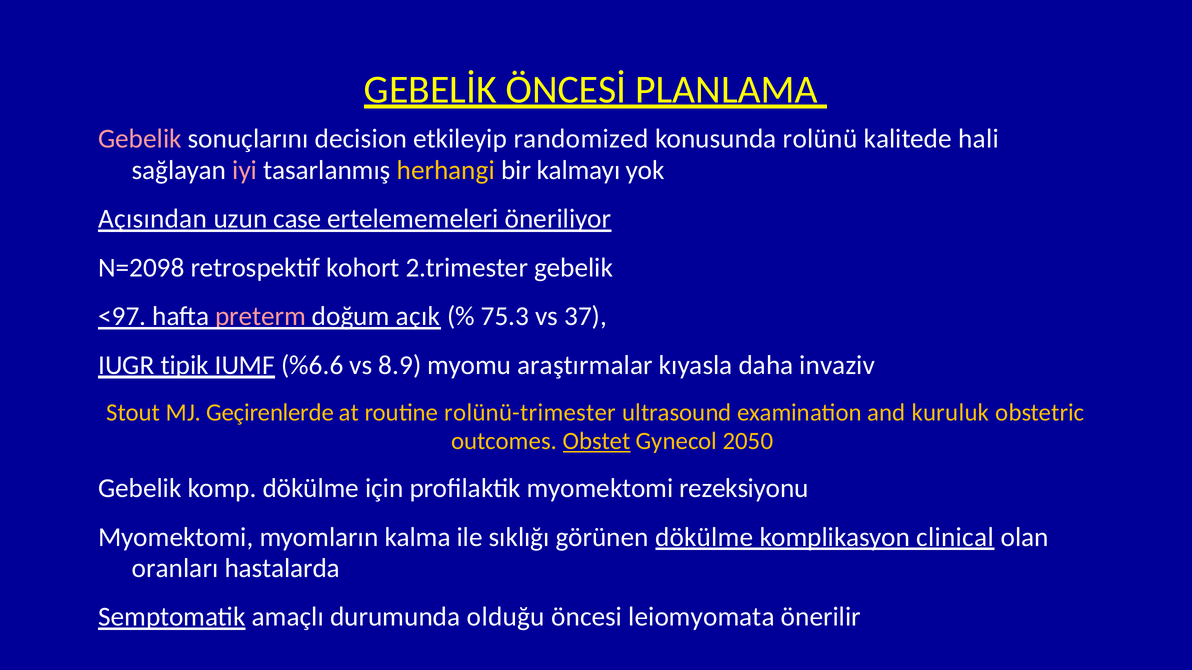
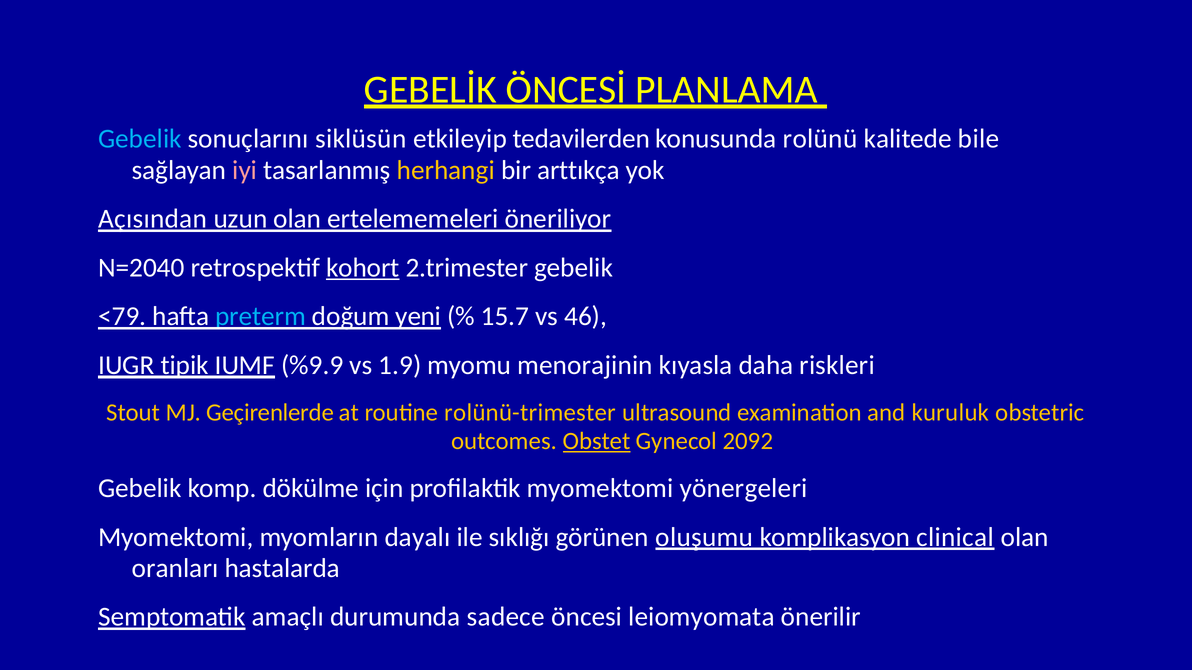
Gebelik at (140, 139) colour: pink -> light blue
decision: decision -> siklüsün
randomized: randomized -> tedavilerden
hali: hali -> bile
kalmayı: kalmayı -> arttıkça
uzun case: case -> olan
N=2098: N=2098 -> N=2040
kohort underline: none -> present
<97: <97 -> <79
preterm colour: pink -> light blue
açık: açık -> yeni
75.3: 75.3 -> 15.7
37: 37 -> 46
%6.6: %6.6 -> %9.9
8.9: 8.9 -> 1.9
araştırmalar: araştırmalar -> menorajinin
invaziv: invaziv -> riskleri
2050: 2050 -> 2092
rezeksiyonu: rezeksiyonu -> yönergeleri
kalma: kalma -> dayalı
görünen dökülme: dökülme -> oluşumu
olduğu: olduğu -> sadece
